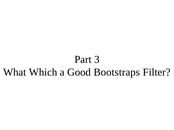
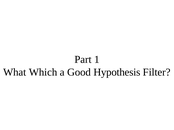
3: 3 -> 1
Bootstraps: Bootstraps -> Hypothesis
